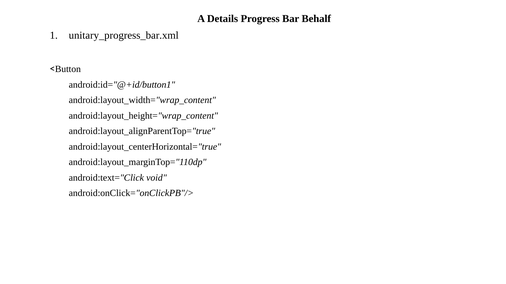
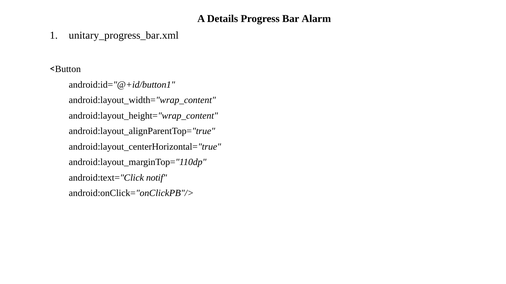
Behalf: Behalf -> Alarm
void: void -> notif
